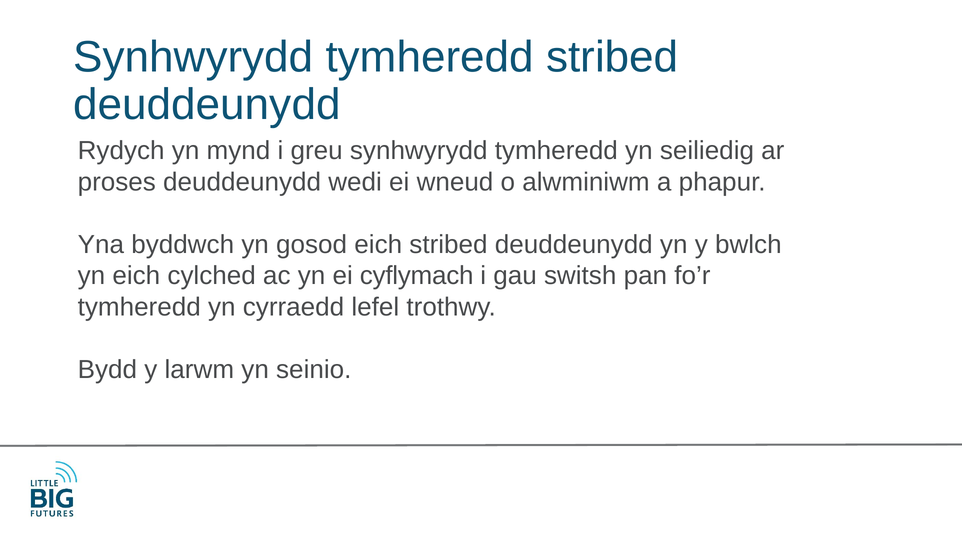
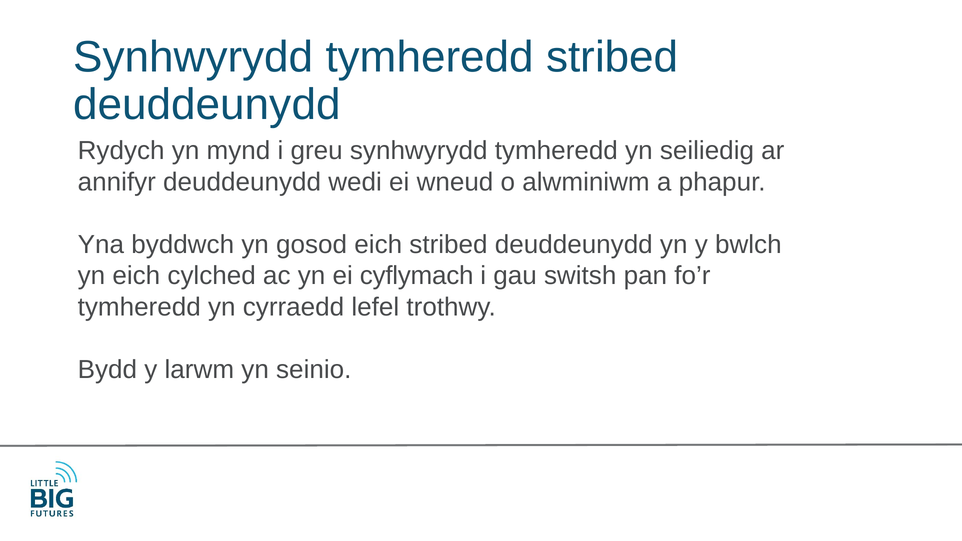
proses: proses -> annifyr
